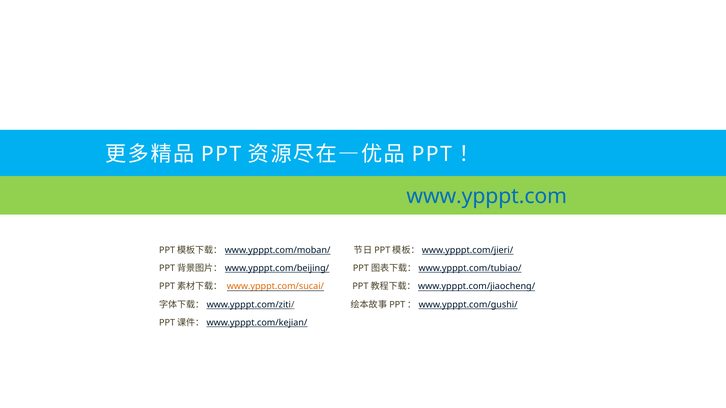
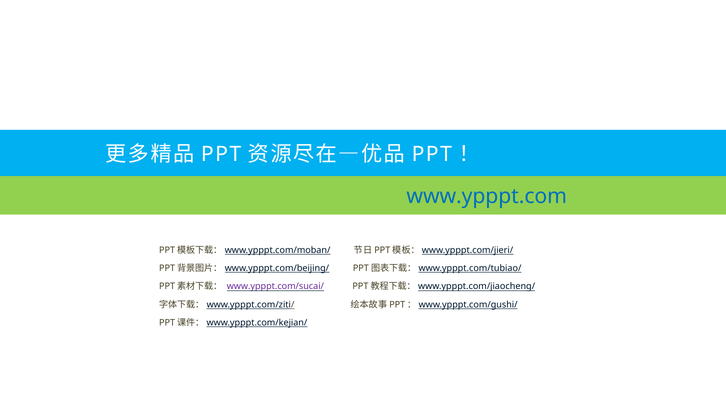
www.ypppt.com/sucai/ colour: orange -> purple
